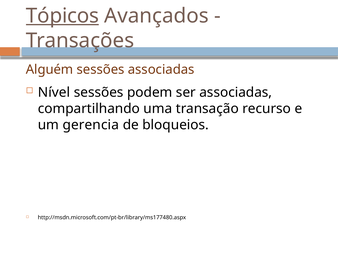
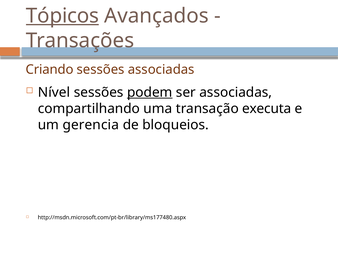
Alguém: Alguém -> Criando
podem underline: none -> present
recurso: recurso -> executa
